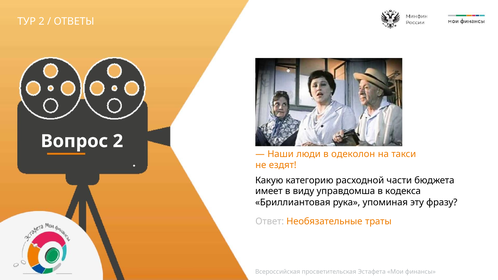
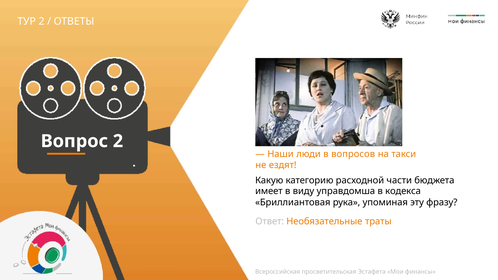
одеколон: одеколон -> вопросов
